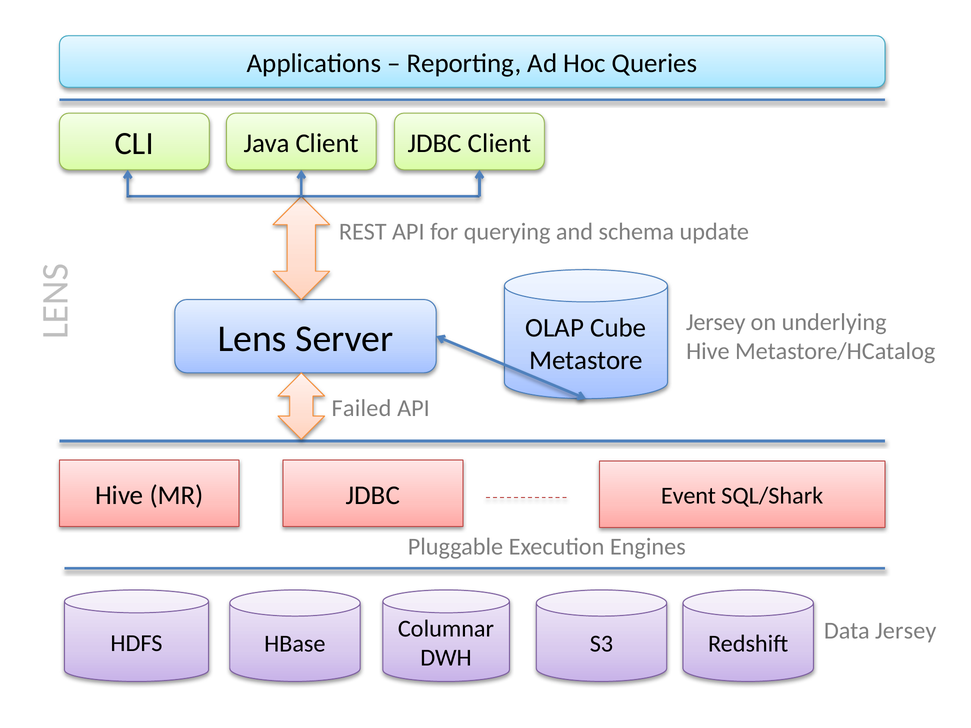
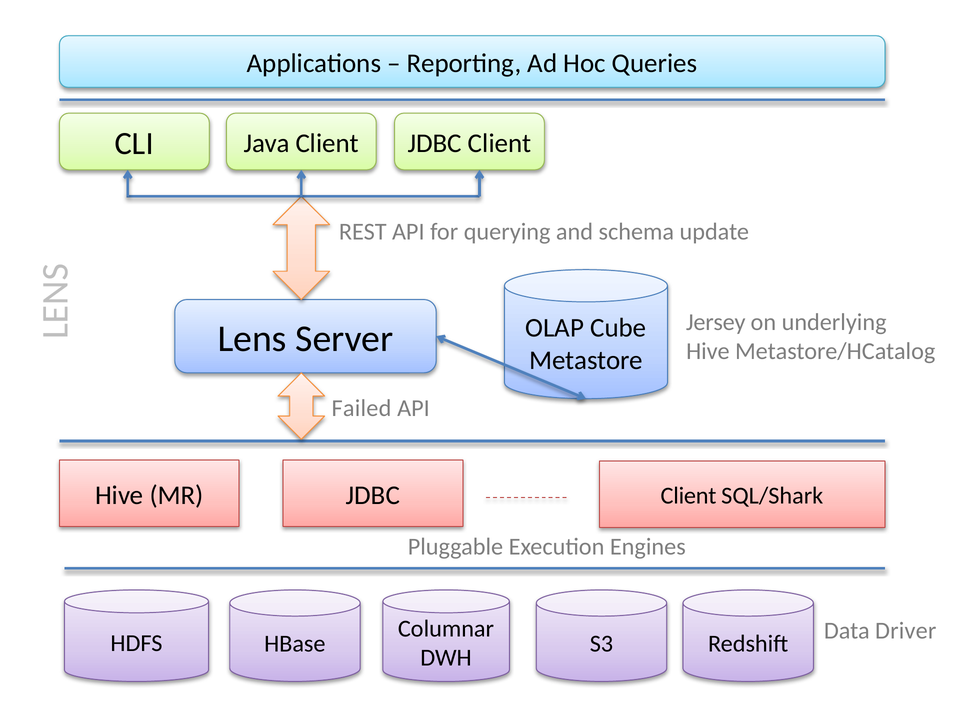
MR JDBC Event: Event -> Client
Data Jersey: Jersey -> Driver
